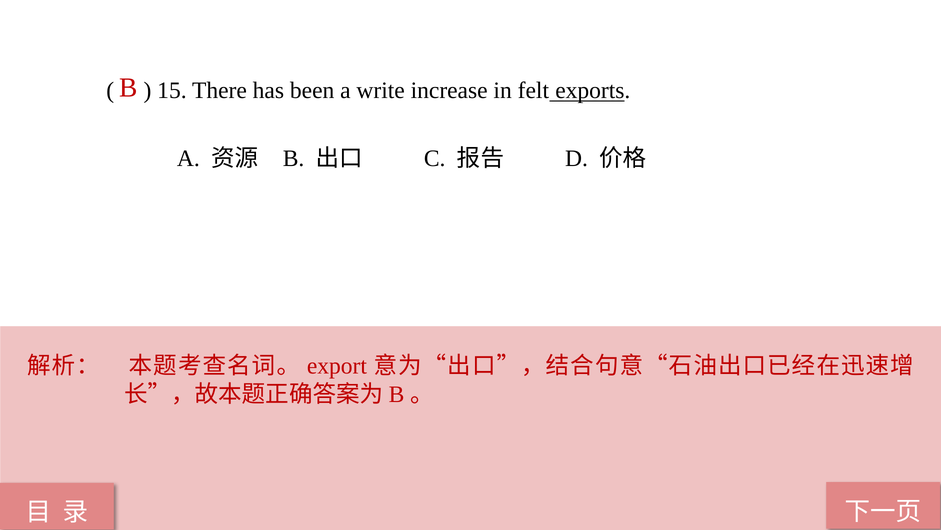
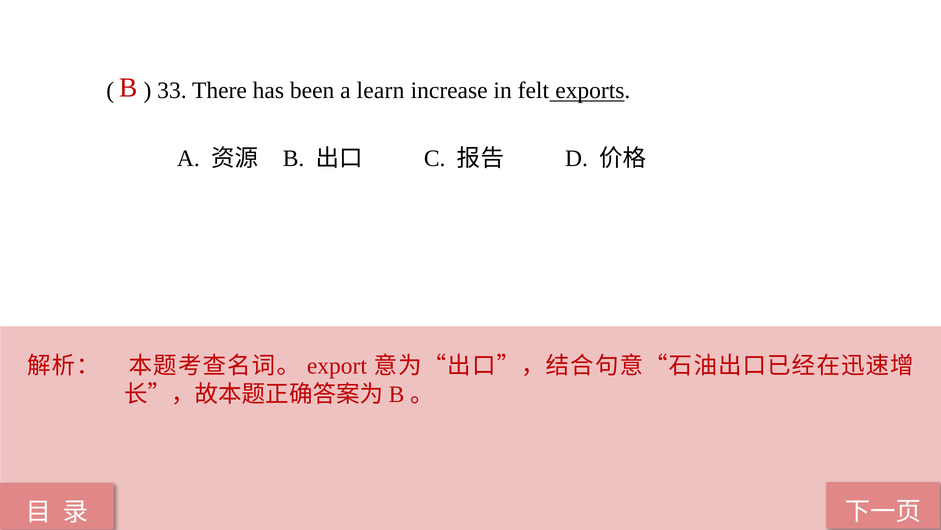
15: 15 -> 33
write: write -> learn
